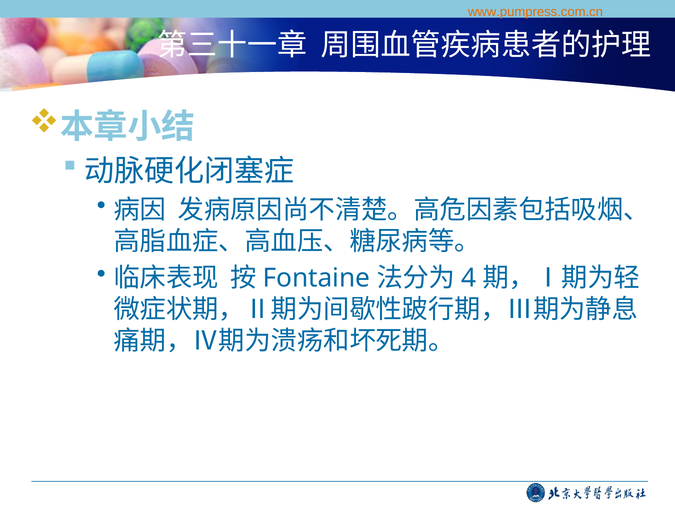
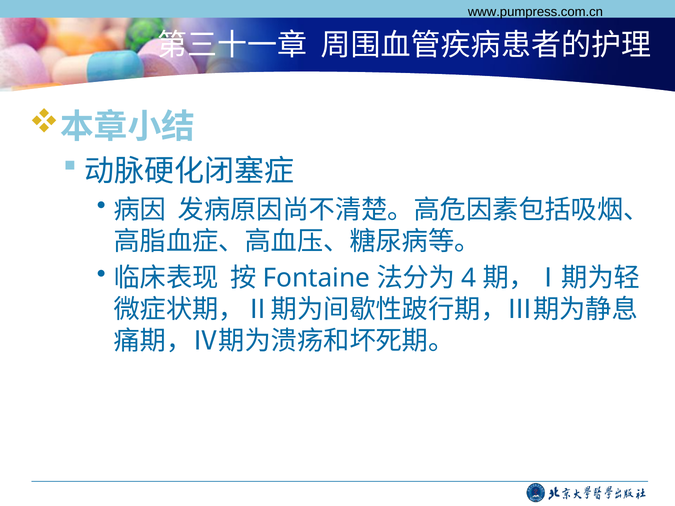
www.pumpress.com.cn colour: orange -> black
